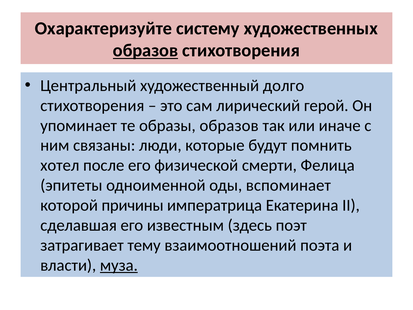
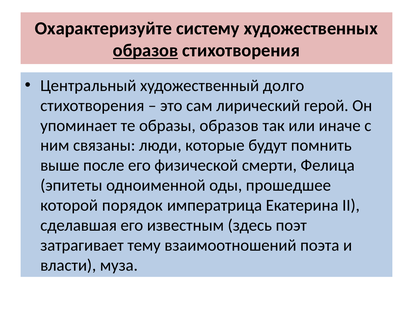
хотел: хотел -> выше
вспоминает: вспоминает -> прошедшее
причины: причины -> порядок
муза underline: present -> none
